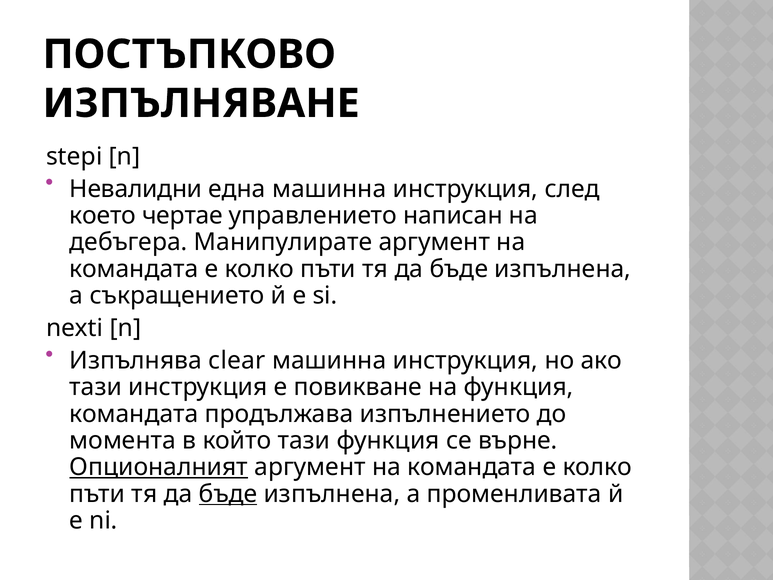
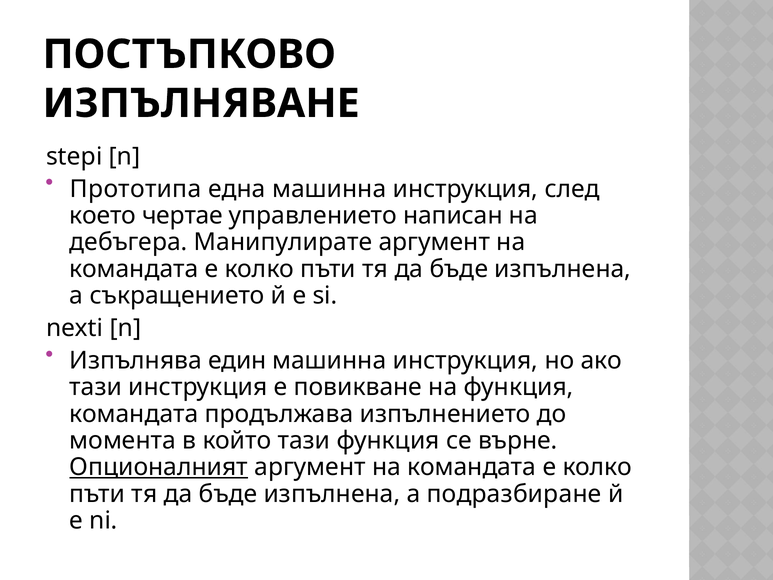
Невалидни: Невалидни -> Прототипа
clear: clear -> един
бъде at (228, 494) underline: present -> none
променливата: променливата -> подразбиране
